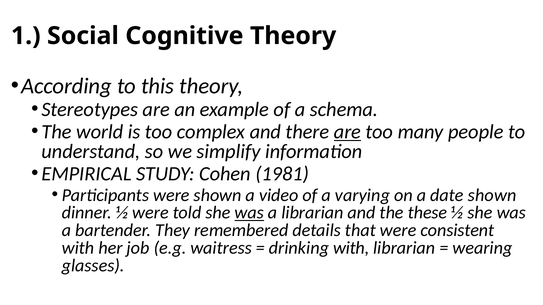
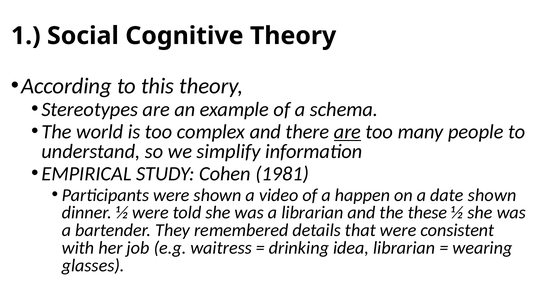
varying: varying -> happen
was at (249, 213) underline: present -> none
drinking with: with -> idea
